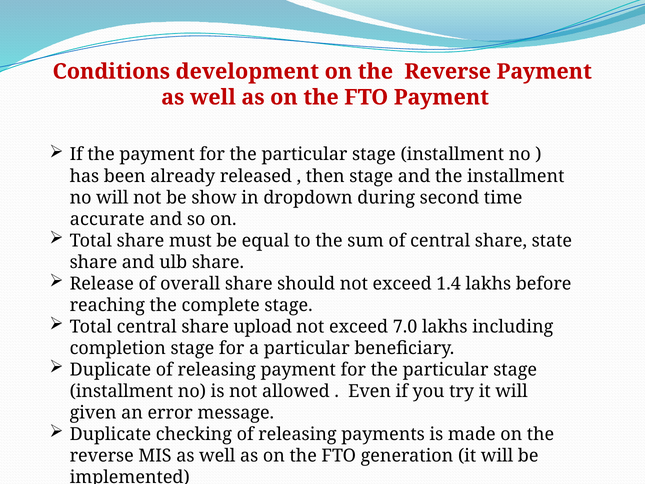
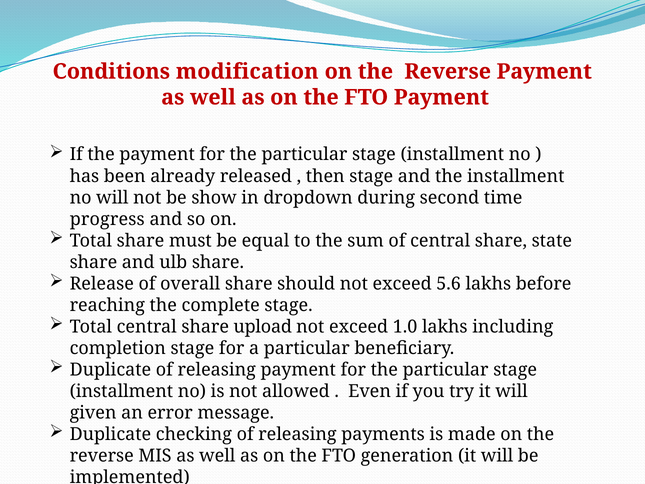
development: development -> modification
accurate: accurate -> progress
1.4: 1.4 -> 5.6
7.0: 7.0 -> 1.0
